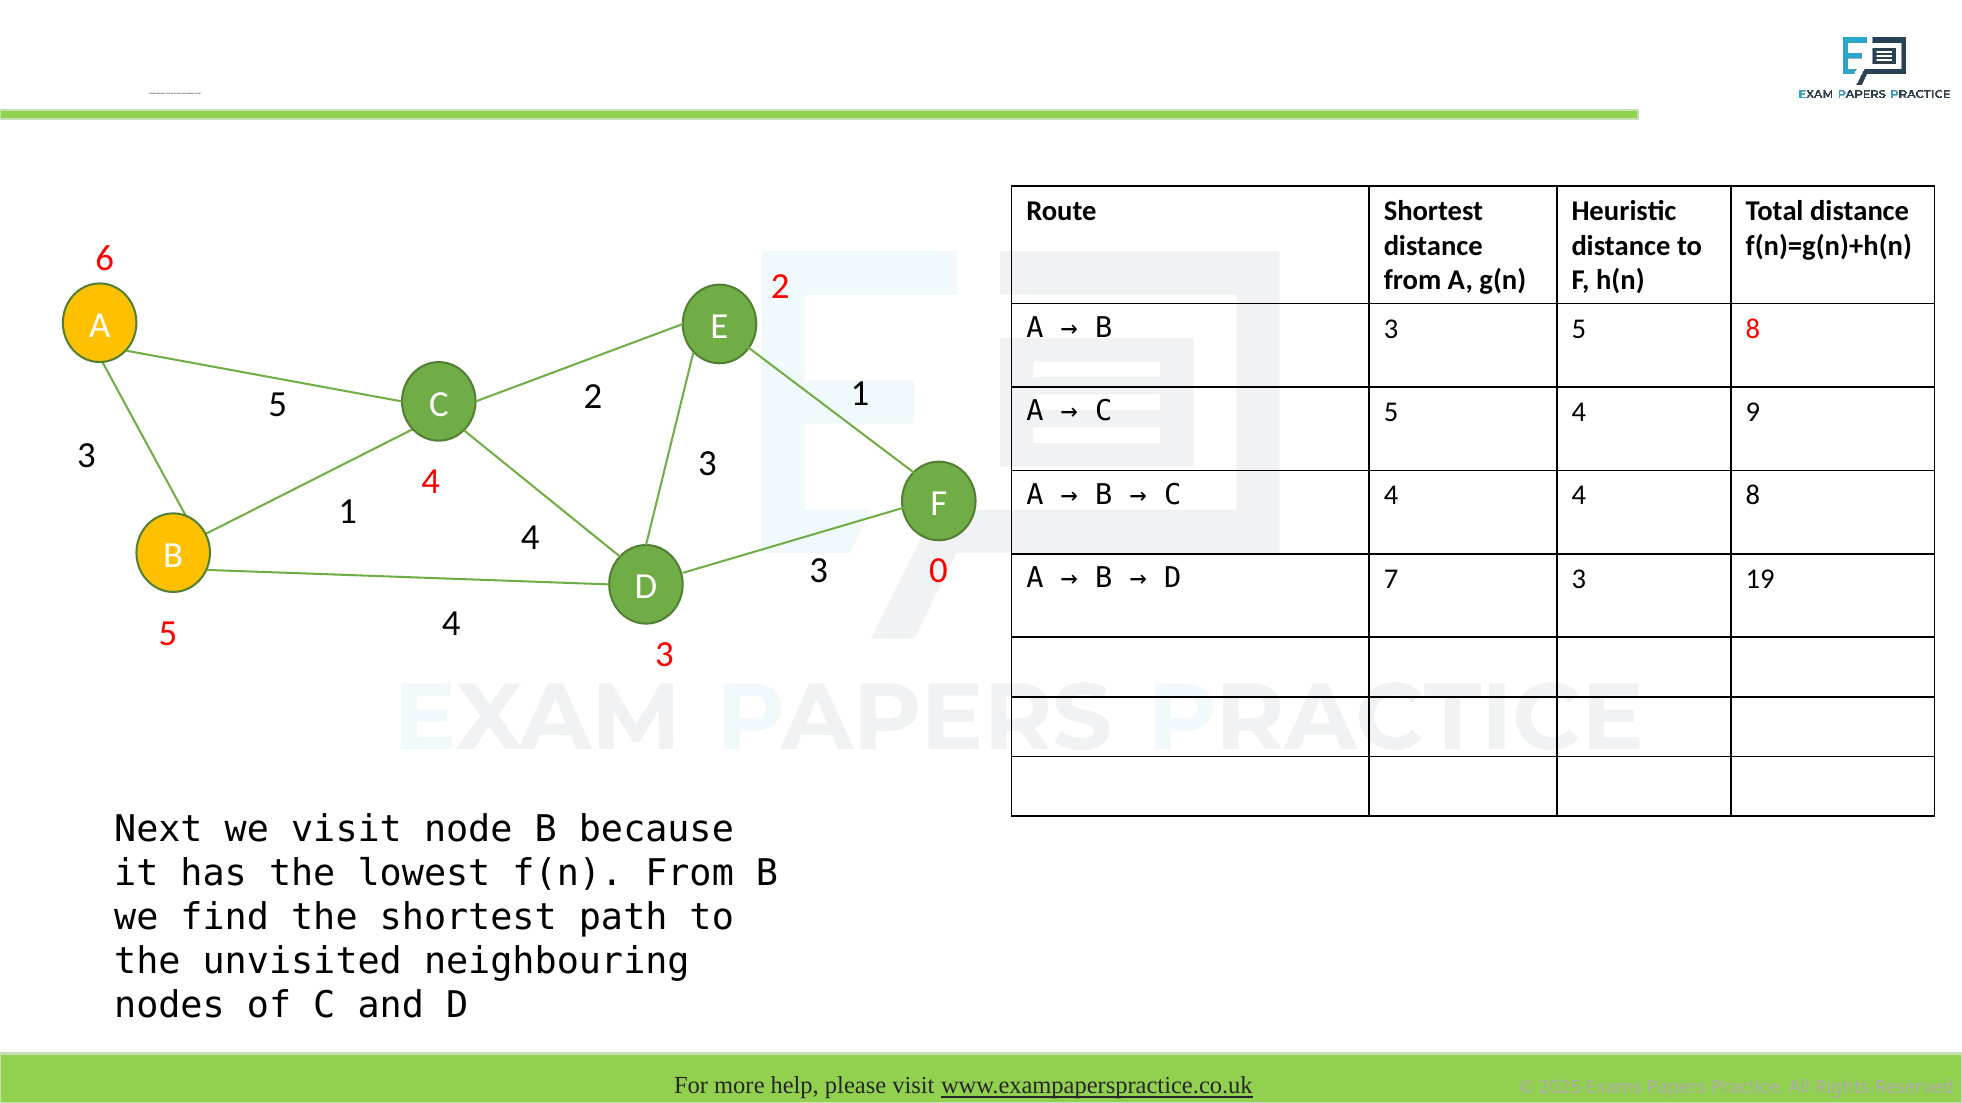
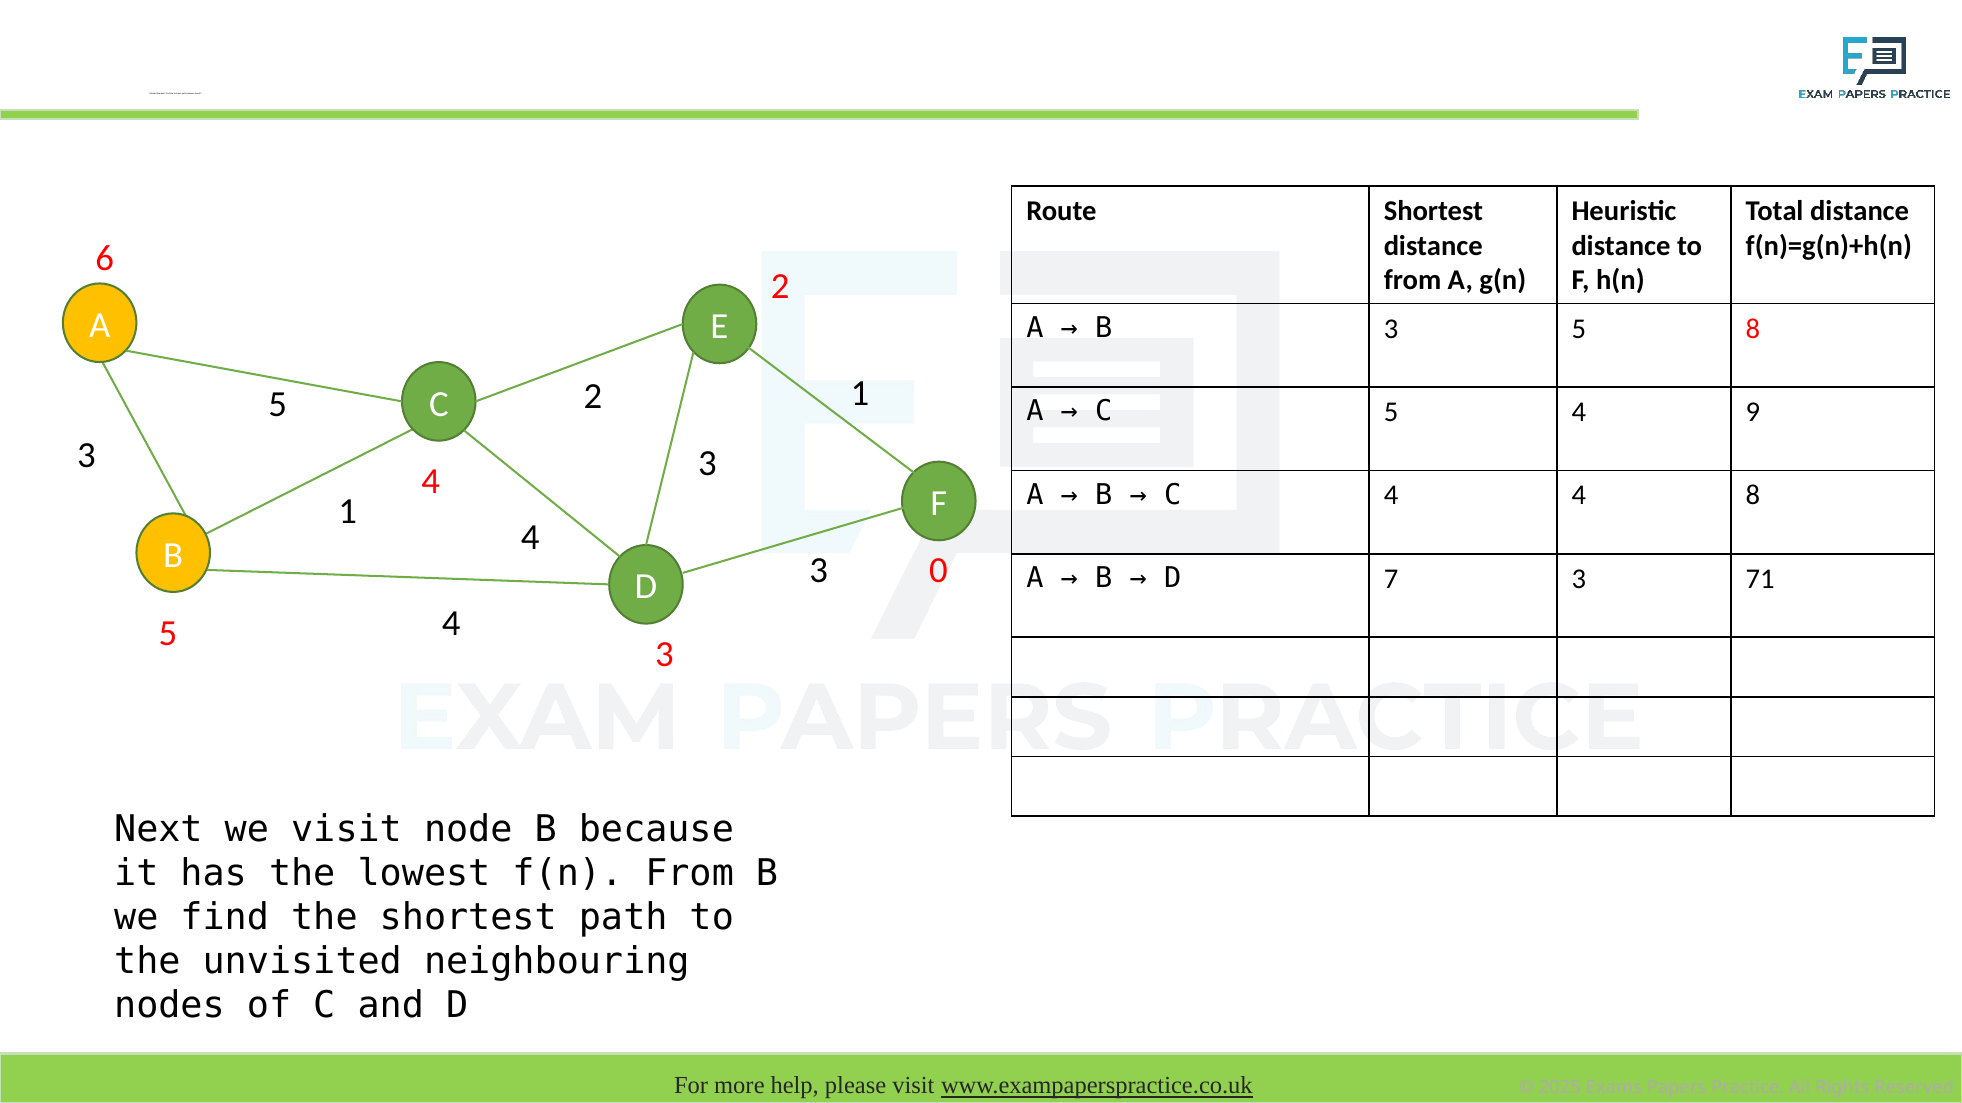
19: 19 -> 71
